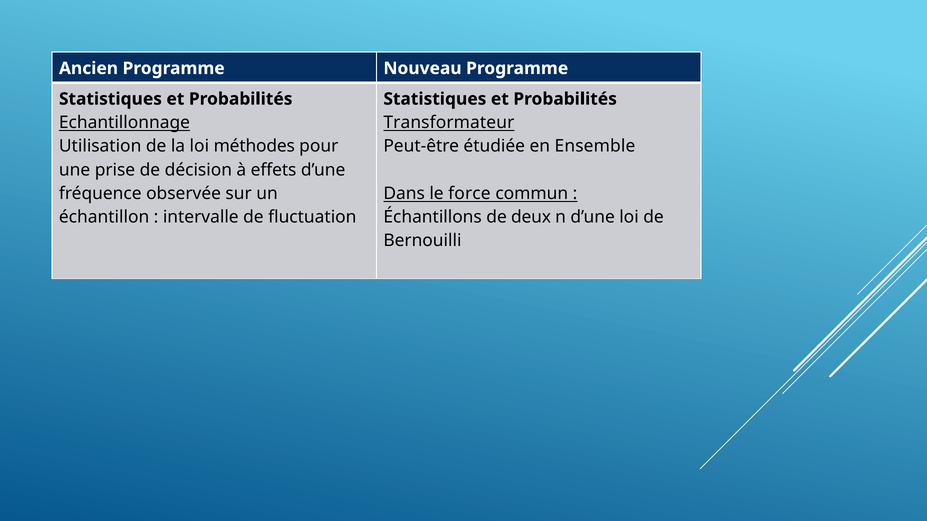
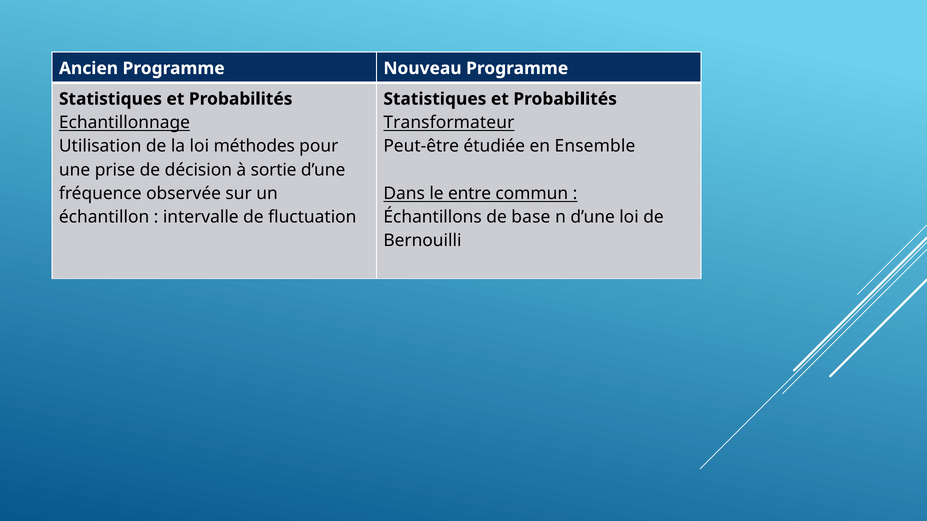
effets: effets -> sortie
force: force -> entre
deux: deux -> base
